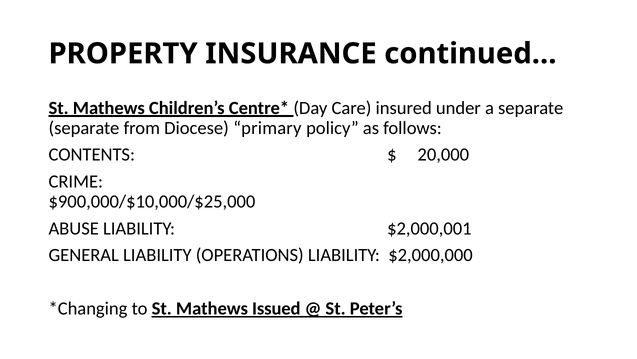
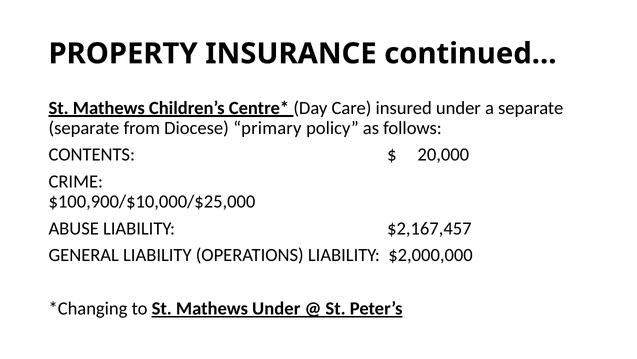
$900,000/$10,000/$25,000: $900,000/$10,000/$25,000 -> $100,900/$10,000/$25,000
$2,000,001: $2,000,001 -> $2,167,457
Mathews Issued: Issued -> Under
